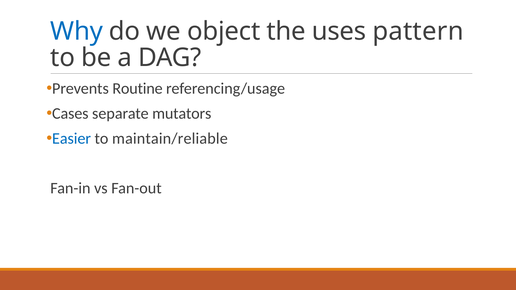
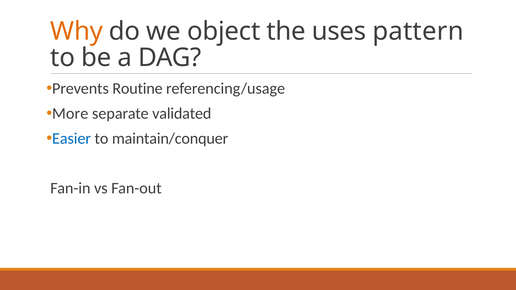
Why colour: blue -> orange
Cases: Cases -> More
mutators: mutators -> validated
maintain/reliable: maintain/reliable -> maintain/conquer
